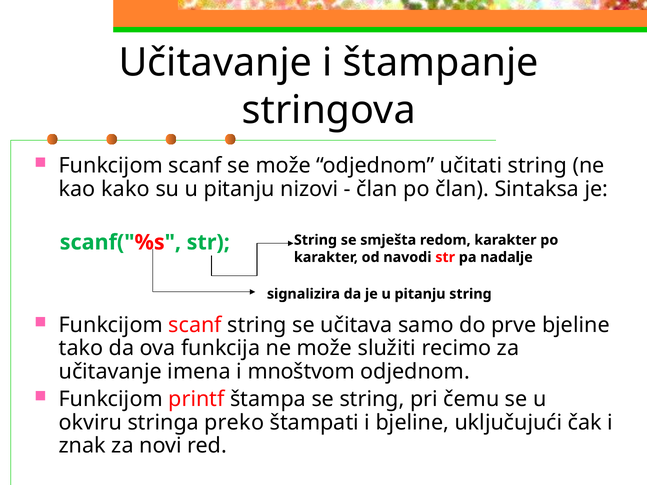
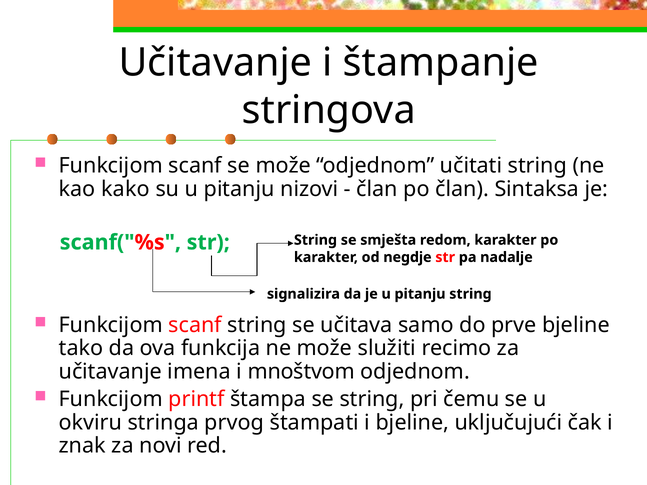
navodi: navodi -> negdje
preko: preko -> prvog
